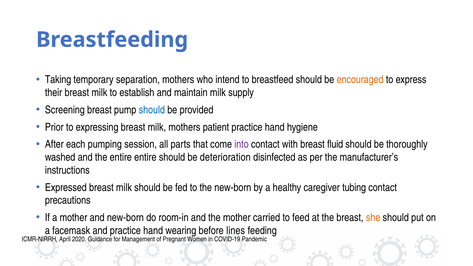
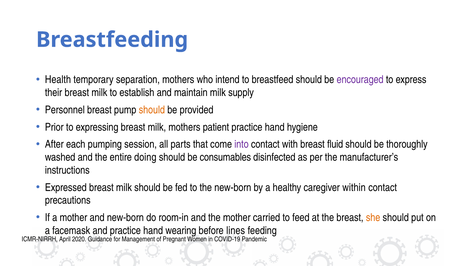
Taking: Taking -> Health
encouraged colour: orange -> purple
Screening: Screening -> Personnel
should at (152, 110) colour: blue -> orange
entire entire: entire -> doing
deterioration: deterioration -> consumables
tubing: tubing -> within
